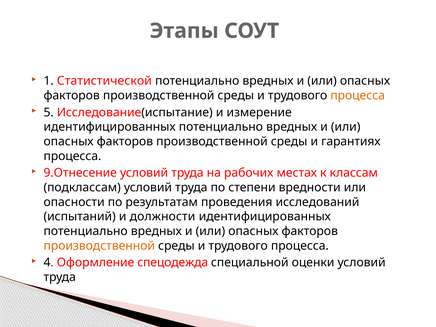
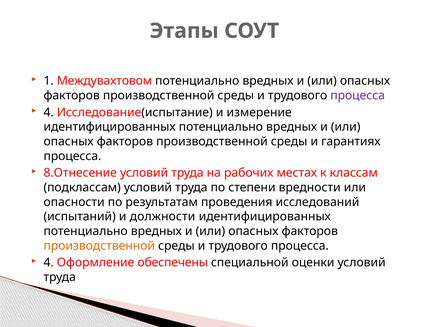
Статистической: Статистической -> Междувахтовом
процесса at (358, 95) colour: orange -> purple
5 at (49, 112): 5 -> 4
9.Отнесение: 9.Отнесение -> 8.Отнесение
спецодежда: спецодежда -> обеспечены
